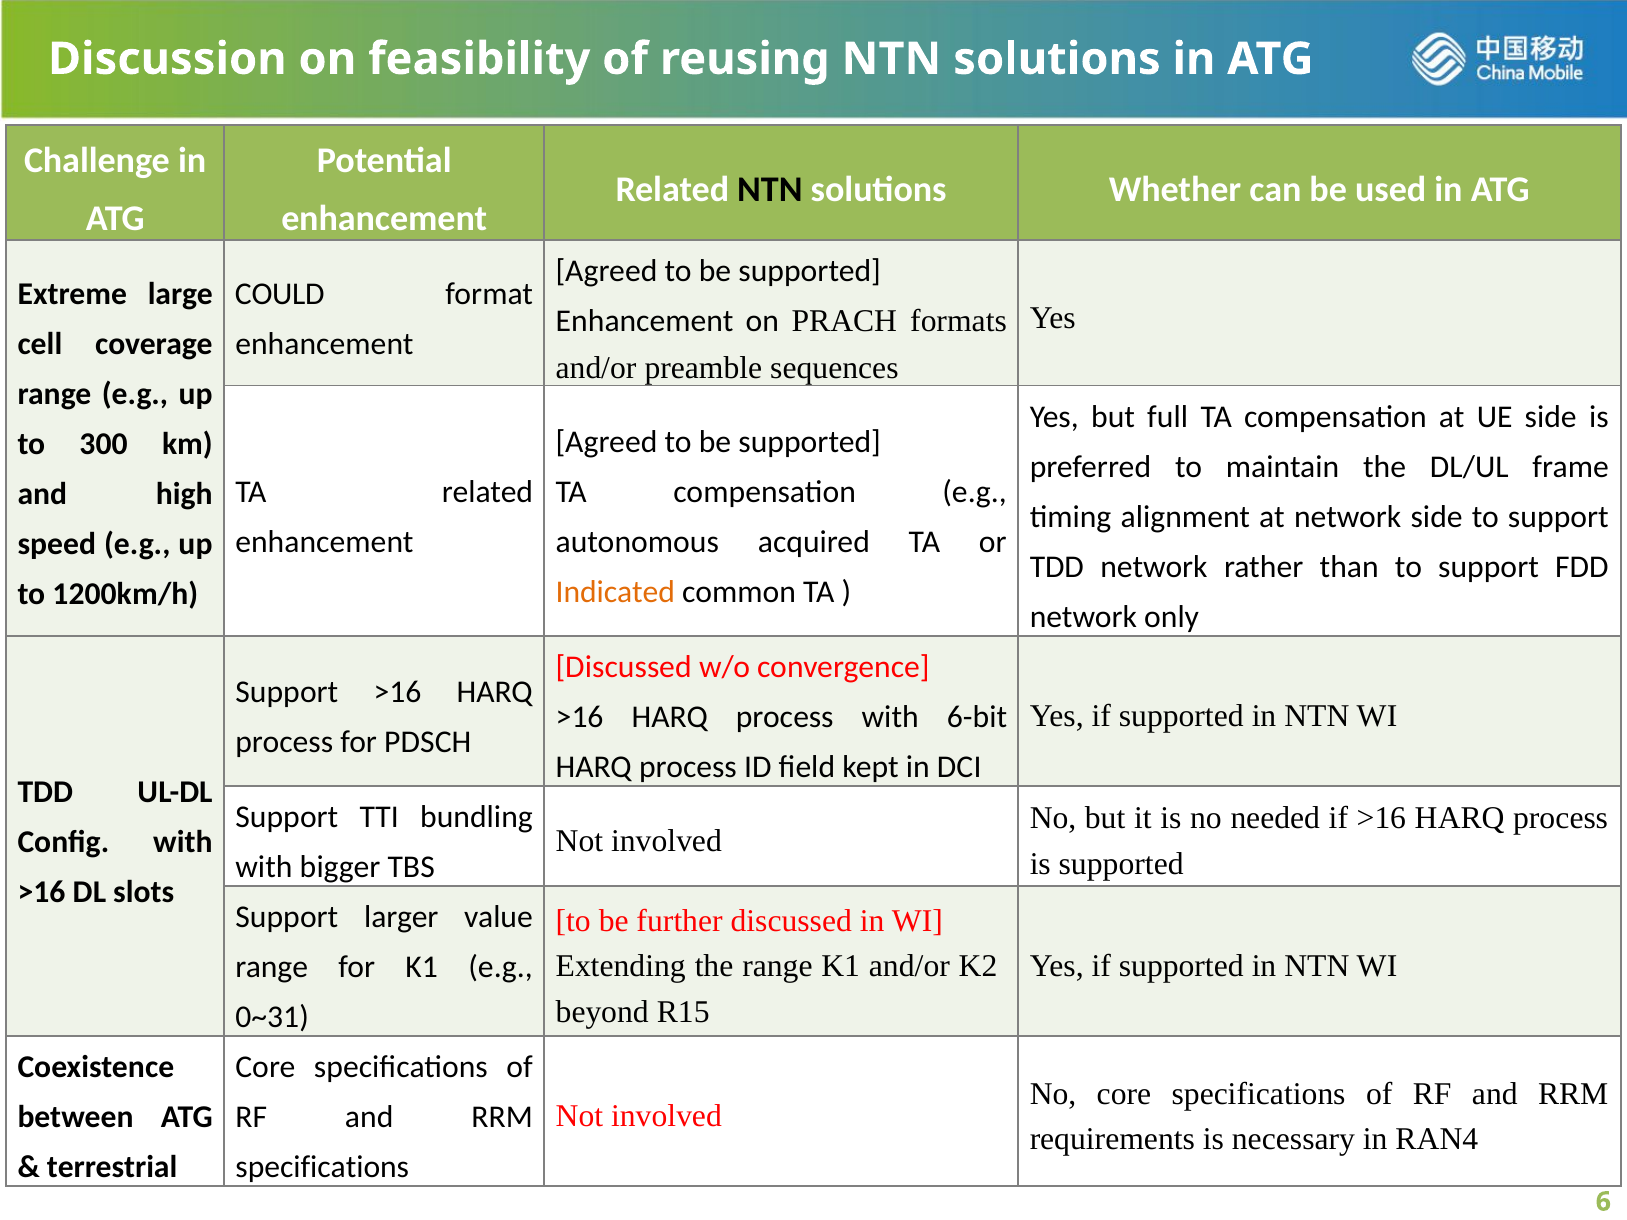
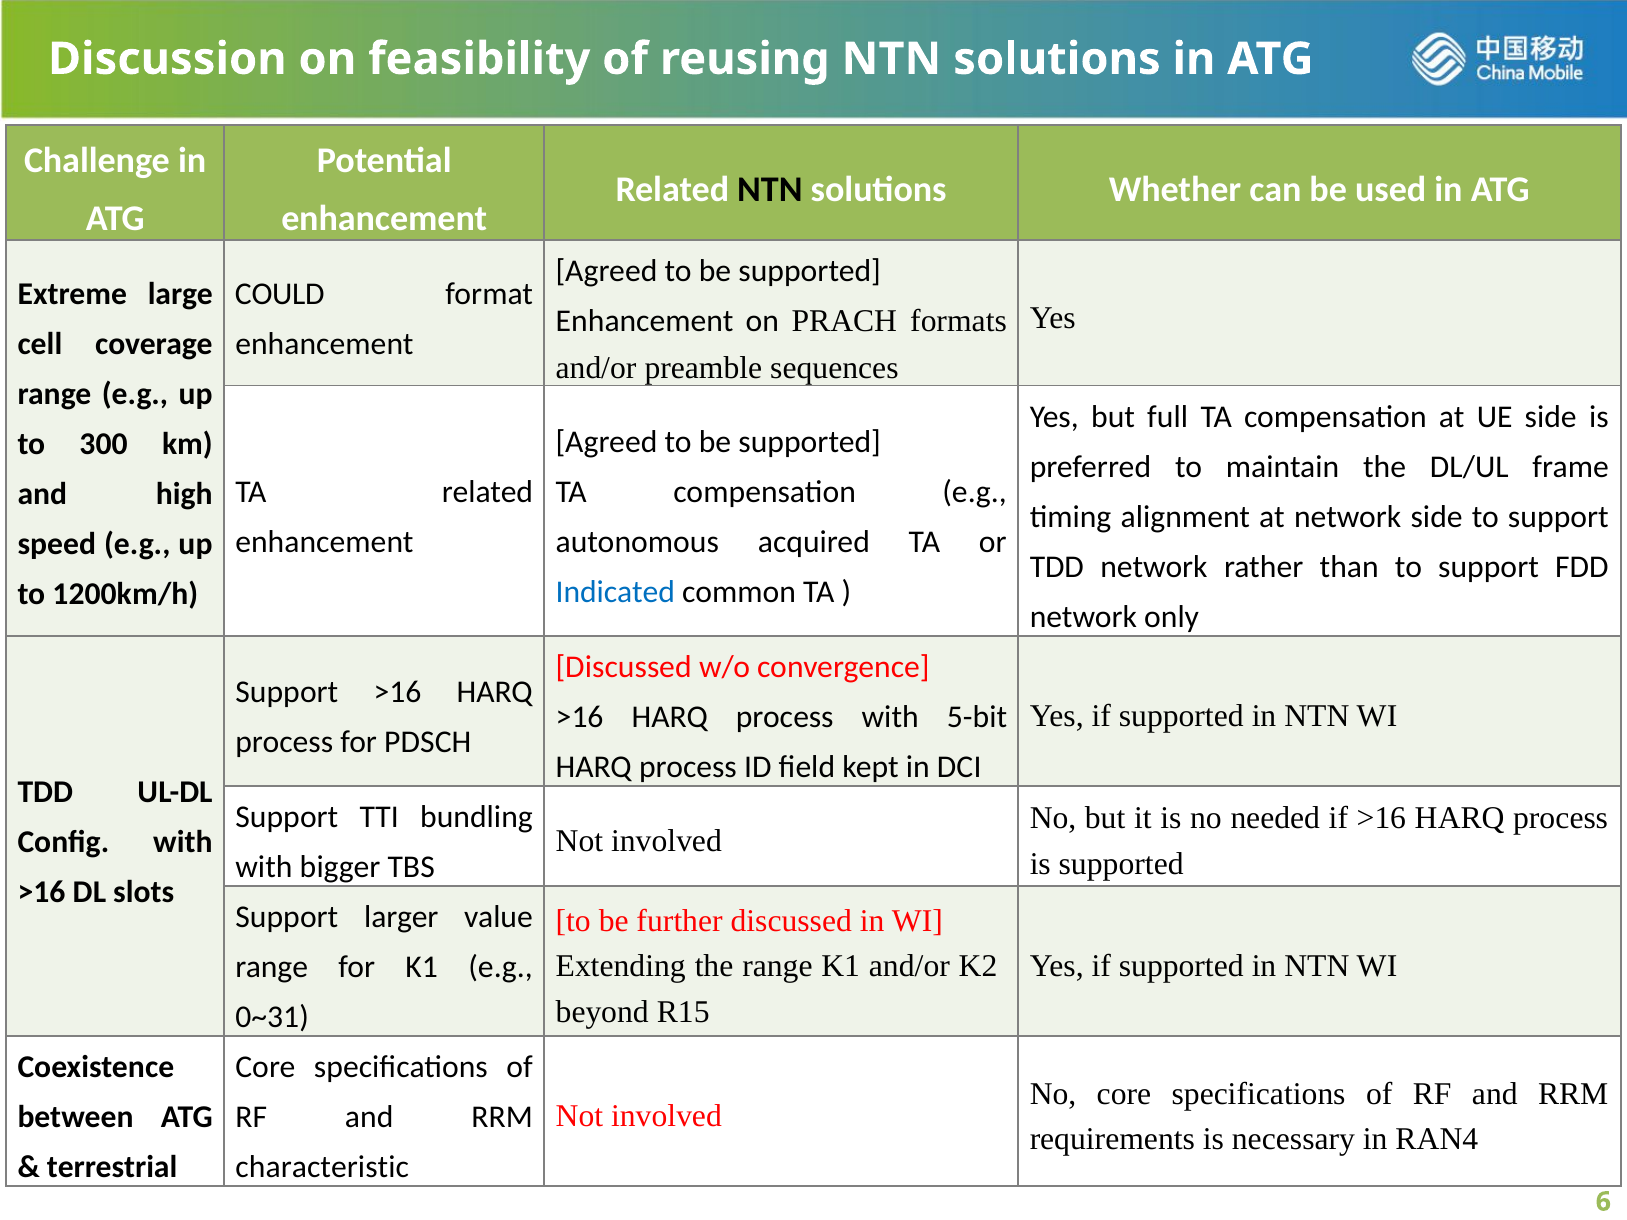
Indicated colour: orange -> blue
6-bit: 6-bit -> 5-bit
specifications at (322, 1167): specifications -> characteristic
